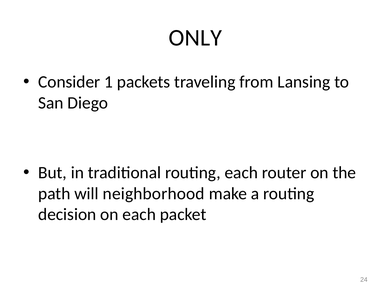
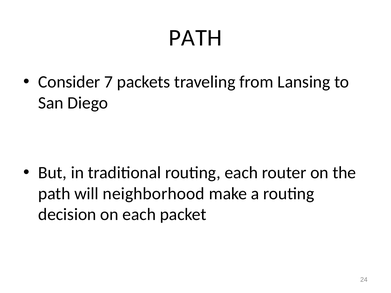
ONLY at (195, 38): ONLY -> PATH
1: 1 -> 7
